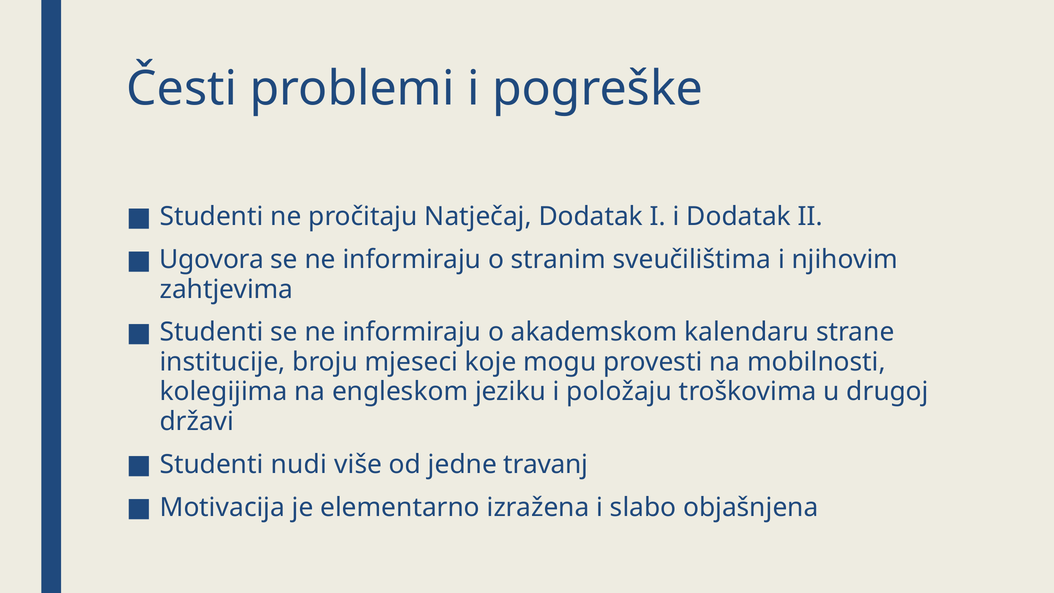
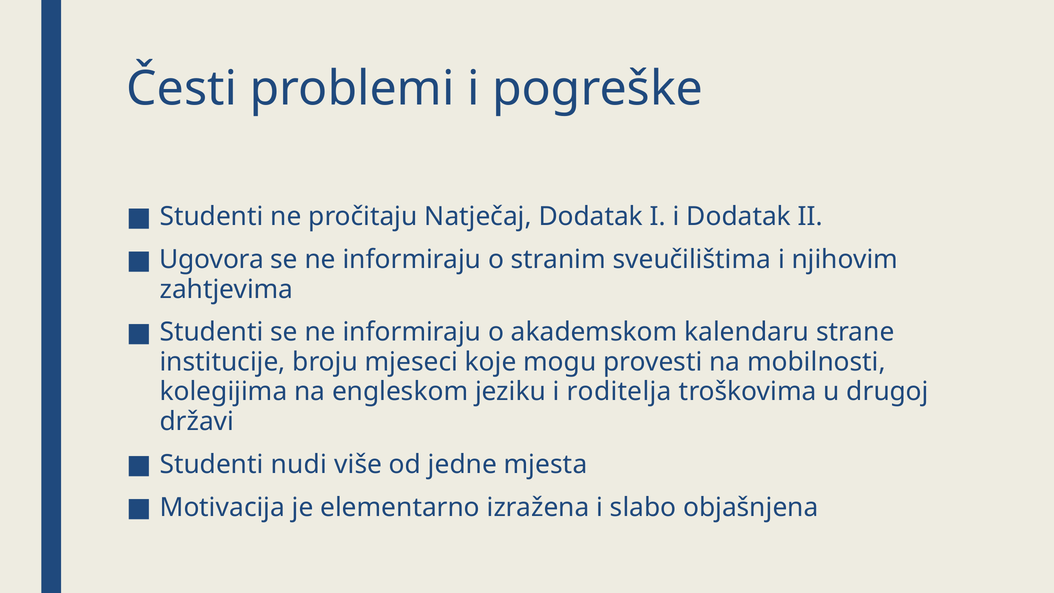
položaju: položaju -> roditelja
travanj: travanj -> mjesta
